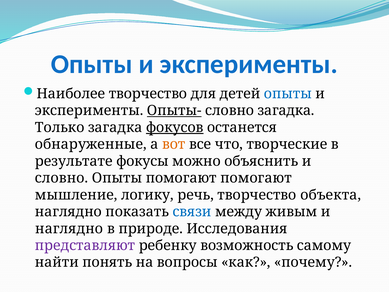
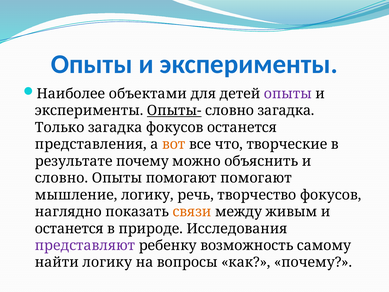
Наиболее творчество: творчество -> объектами
опыты at (288, 94) colour: blue -> purple
фокусов at (175, 127) underline: present -> none
обнаруженные: обнаруженные -> представления
результате фокусы: фокусы -> почему
творчество объекта: объекта -> фокусов
связи colour: blue -> orange
наглядно at (69, 228): наглядно -> останется
найти понять: понять -> логику
